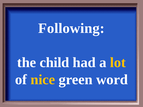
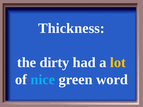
Following: Following -> Thickness
child: child -> dirty
nice colour: yellow -> light blue
